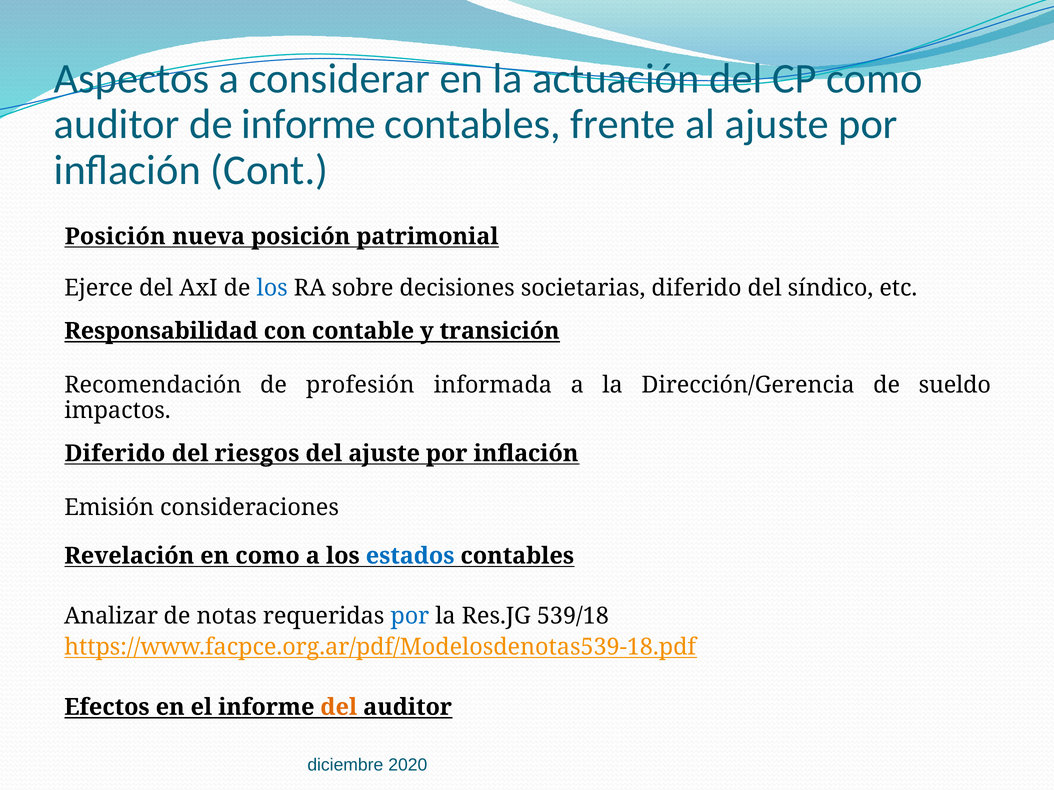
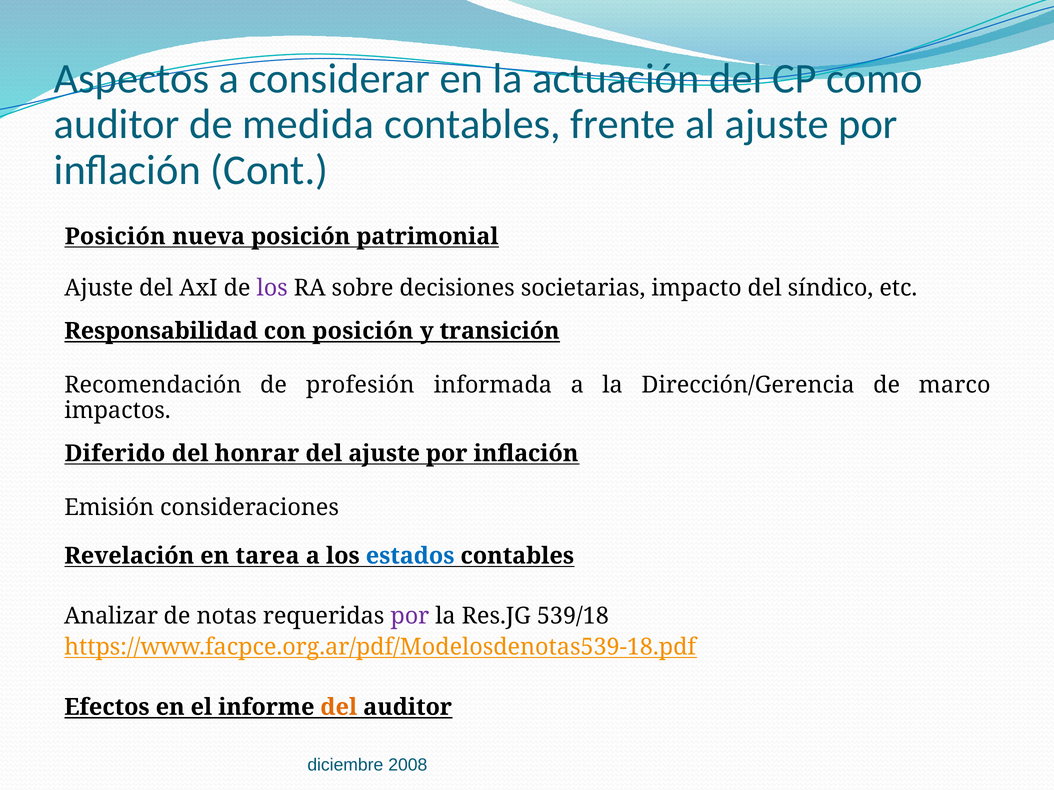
de informe: informe -> medida
Ejerce at (99, 288): Ejerce -> Ajuste
los at (272, 288) colour: blue -> purple
societarias diferido: diferido -> impacto
con contable: contable -> posición
sueldo: sueldo -> marco
riesgos: riesgos -> honrar
en como: como -> tarea
por at (410, 616) colour: blue -> purple
2020: 2020 -> 2008
